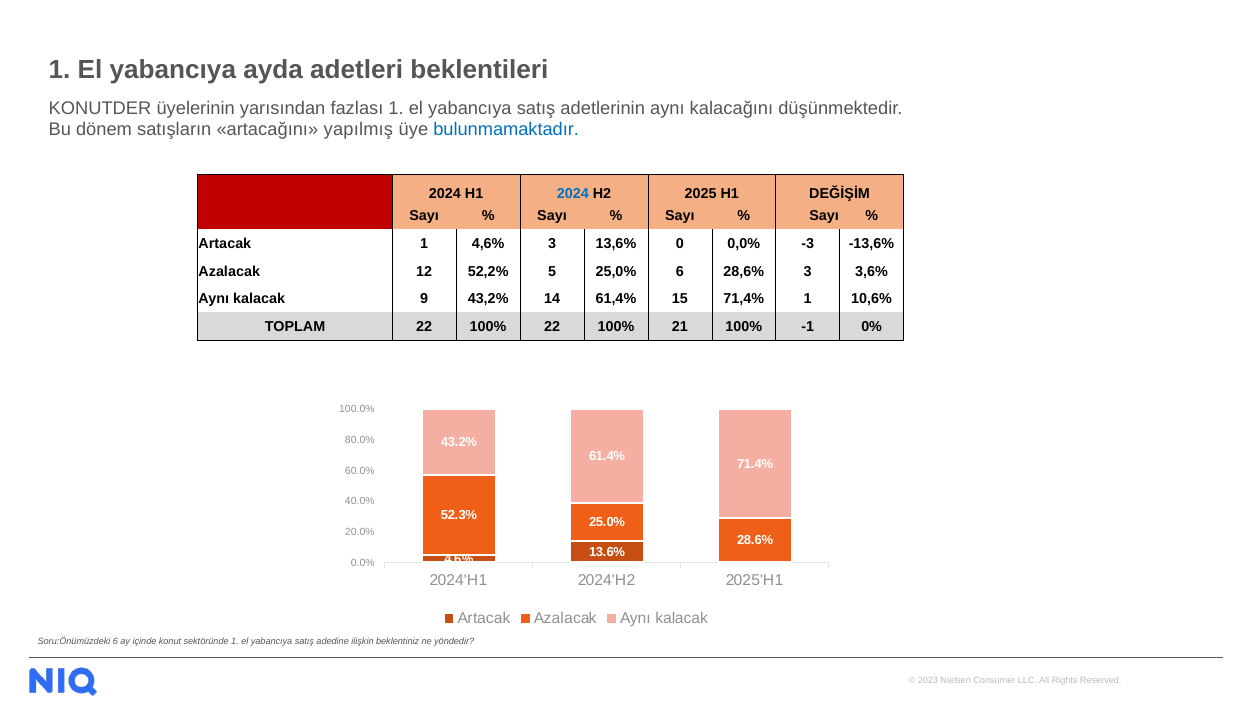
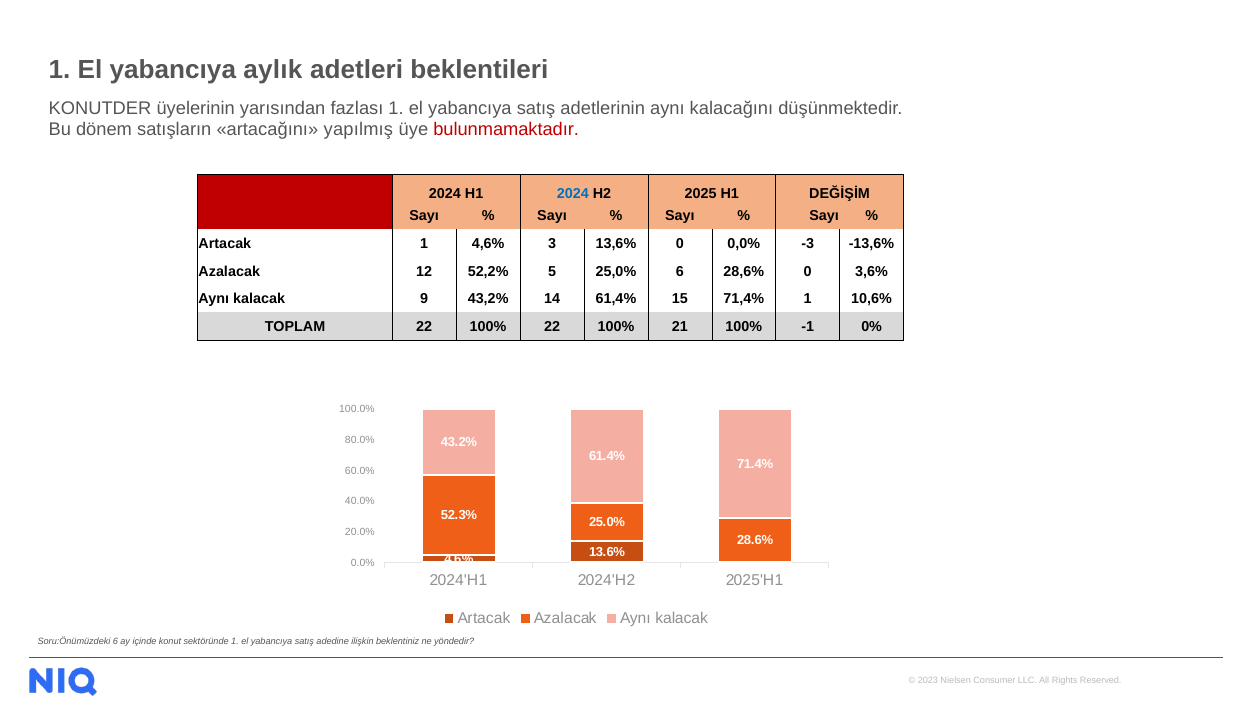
ayda: ayda -> aylık
bulunmamaktadır colour: blue -> red
28,6% 3: 3 -> 0
